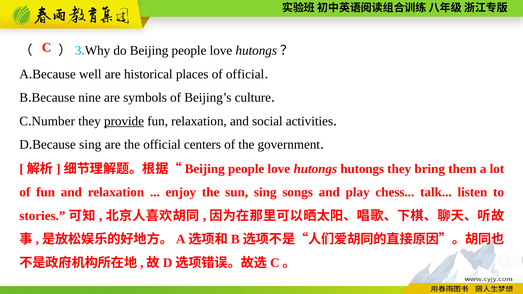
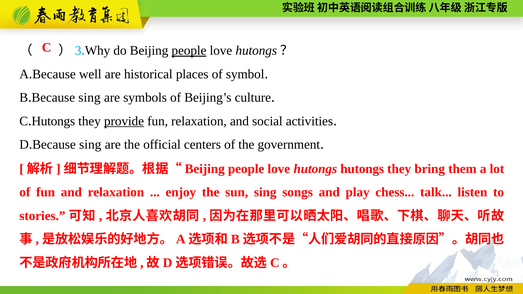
people at (189, 51) underline: none -> present
of official: official -> symbol
nine at (90, 98): nine -> sing
Number at (53, 121): Number -> Hutongs
